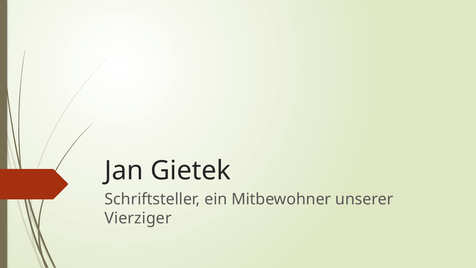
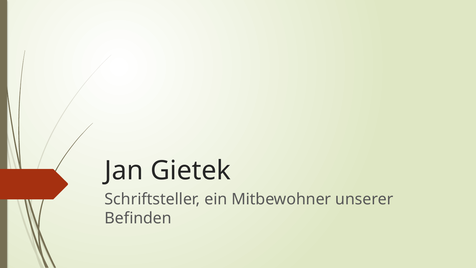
Vierziger: Vierziger -> Befinden
